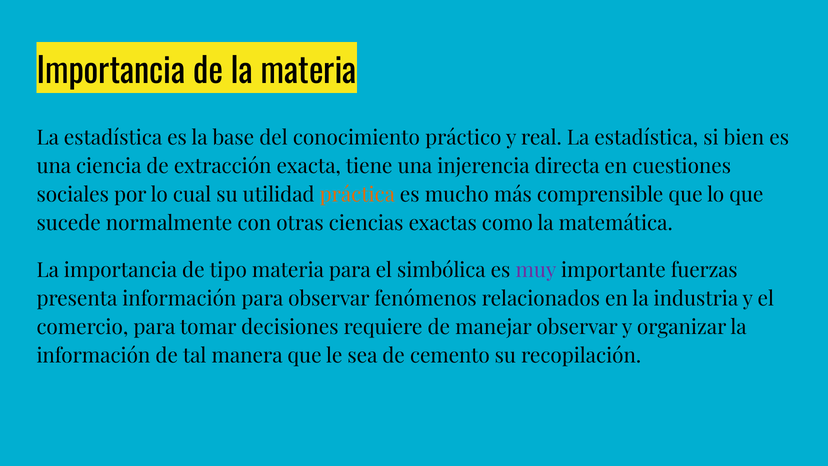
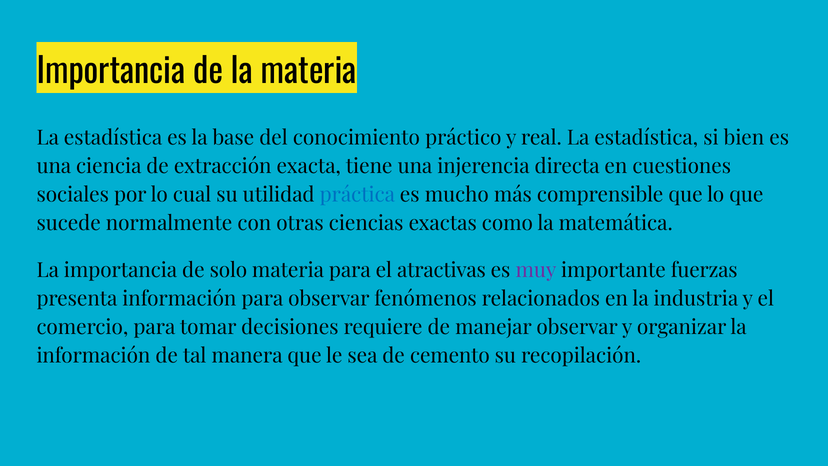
práctica colour: orange -> blue
tipo: tipo -> solo
simbólica: simbólica -> atractivas
